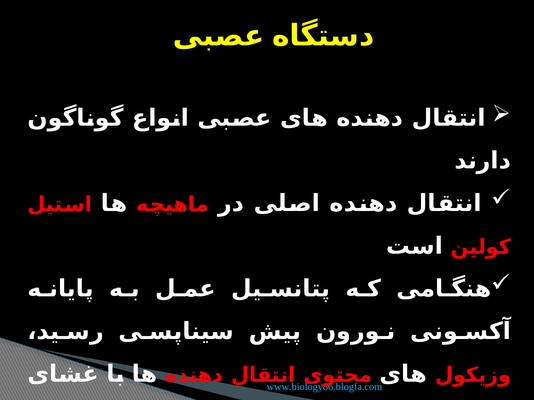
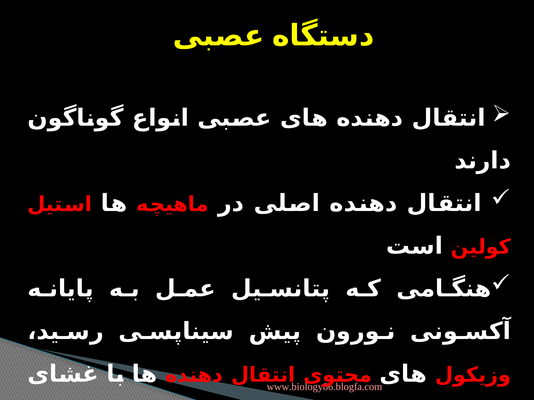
www.biology86.blogfa.com colour: light blue -> pink
